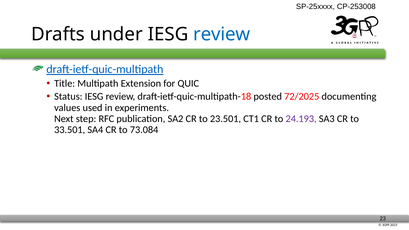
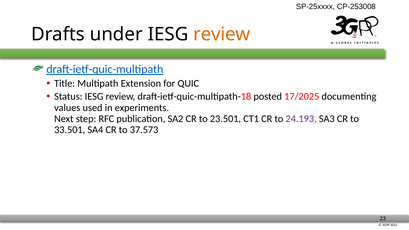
review at (222, 34) colour: blue -> orange
72/2025: 72/2025 -> 17/2025
73.084: 73.084 -> 37.573
